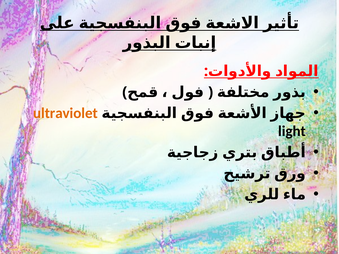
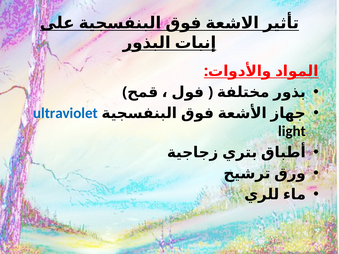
ultraviolet colour: orange -> blue
